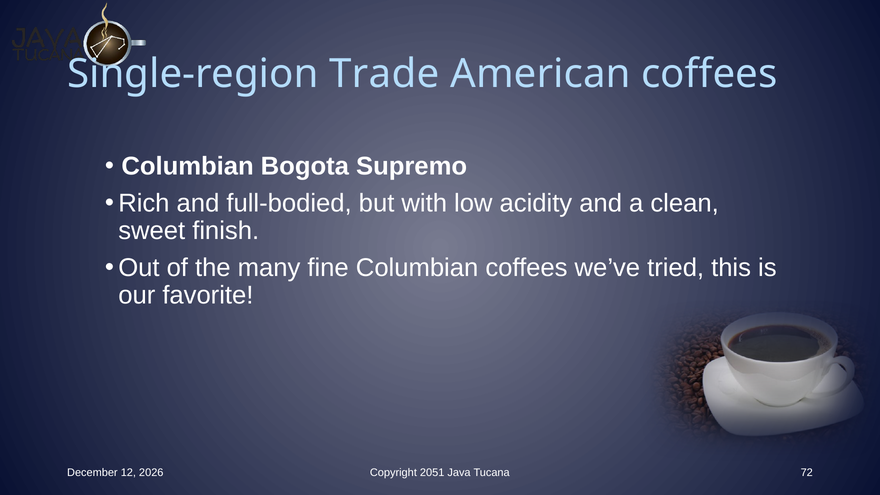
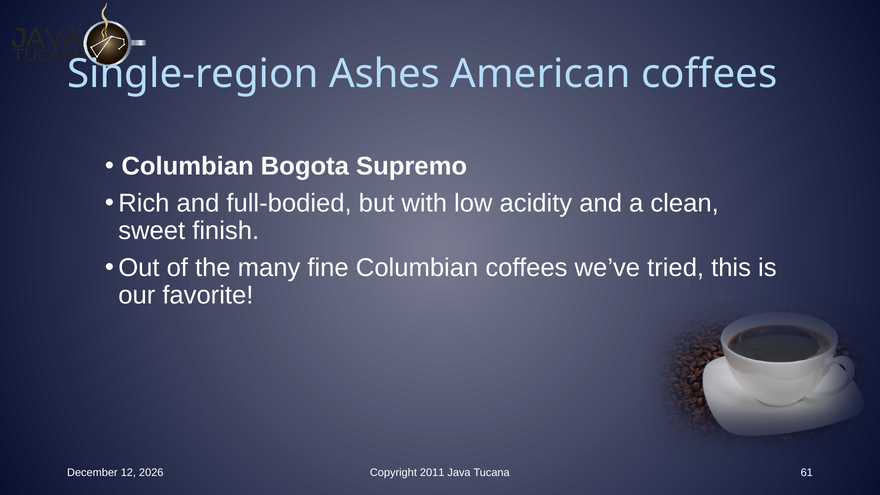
Trade: Trade -> Ashes
2051: 2051 -> 2011
72: 72 -> 61
